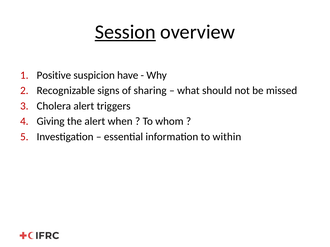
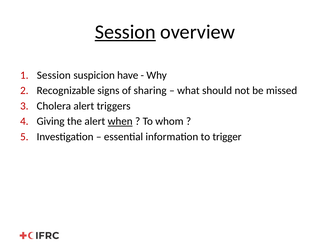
Positive at (54, 75): Positive -> Session
when underline: none -> present
within: within -> trigger
